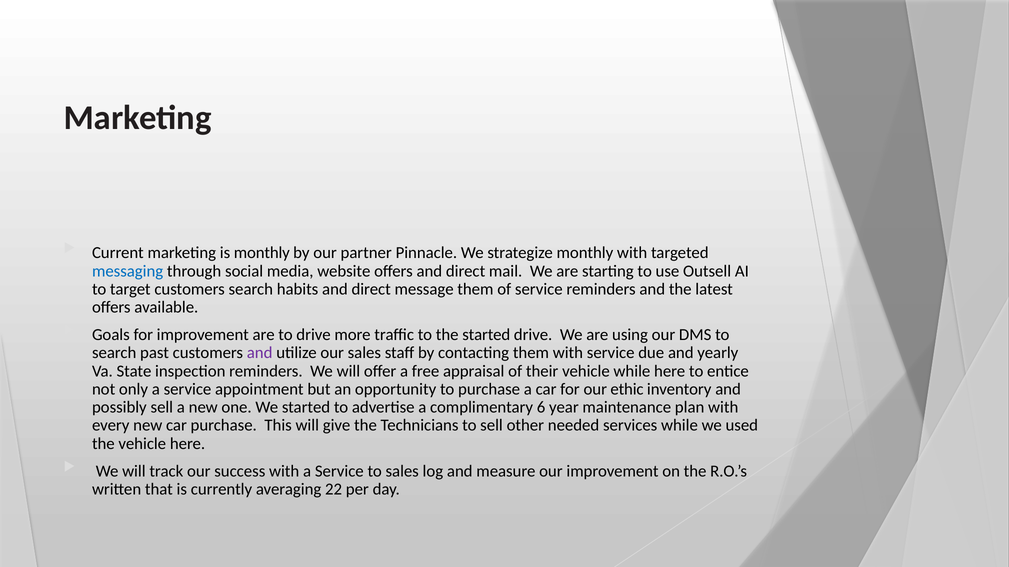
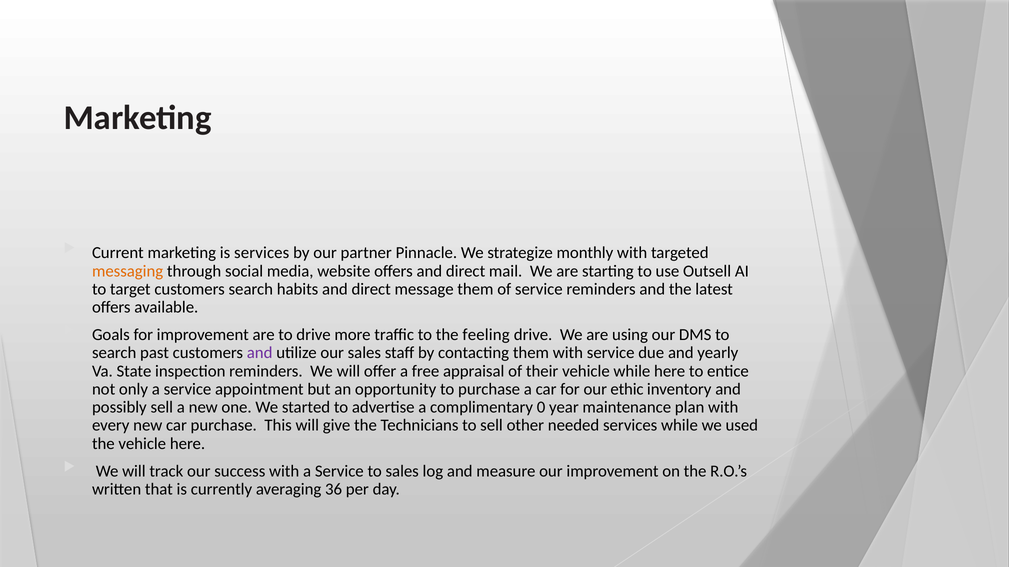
is monthly: monthly -> services
messaging colour: blue -> orange
the started: started -> feeling
6: 6 -> 0
22: 22 -> 36
